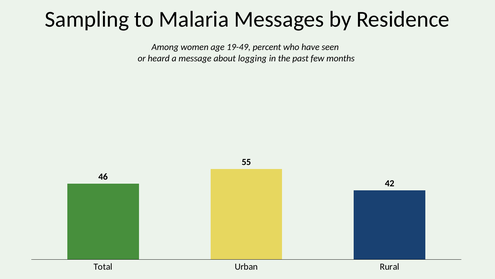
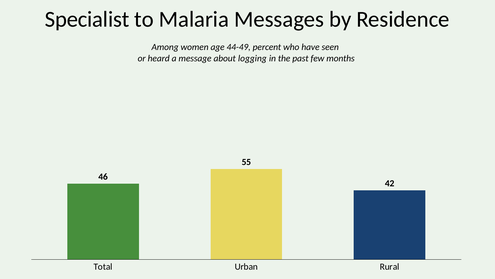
Sampling: Sampling -> Specialist
19-49: 19-49 -> 44-49
